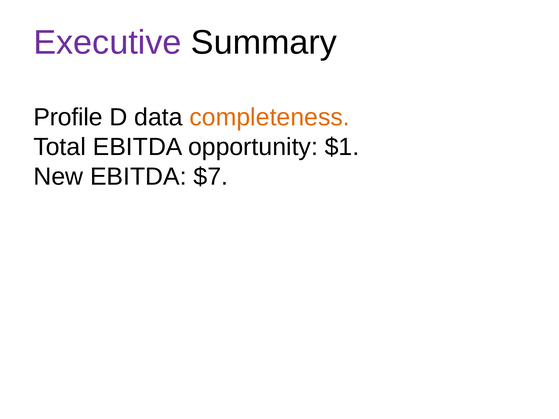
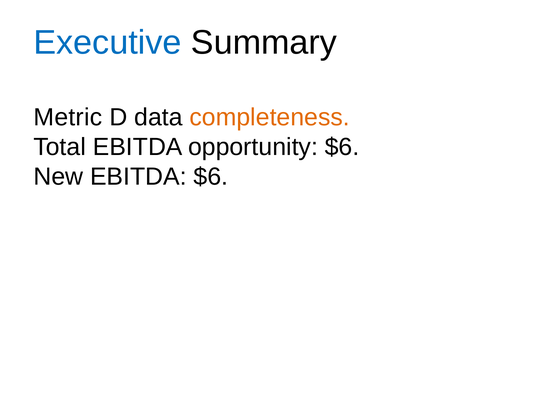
Executive colour: purple -> blue
Profile: Profile -> Metric
opportunity $1: $1 -> $6
EBITDA $7: $7 -> $6
